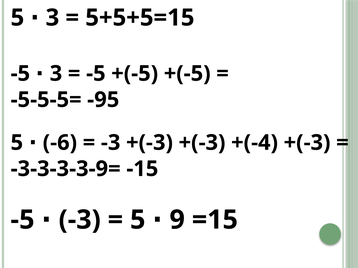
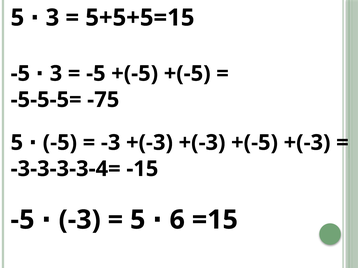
-95: -95 -> -75
5 -6: -6 -> -5
+(-3 +(-4: +(-4 -> +(-5
-3-3-3-3-9=: -3-3-3-3-9= -> -3-3-3-3-4=
9: 9 -> 6
